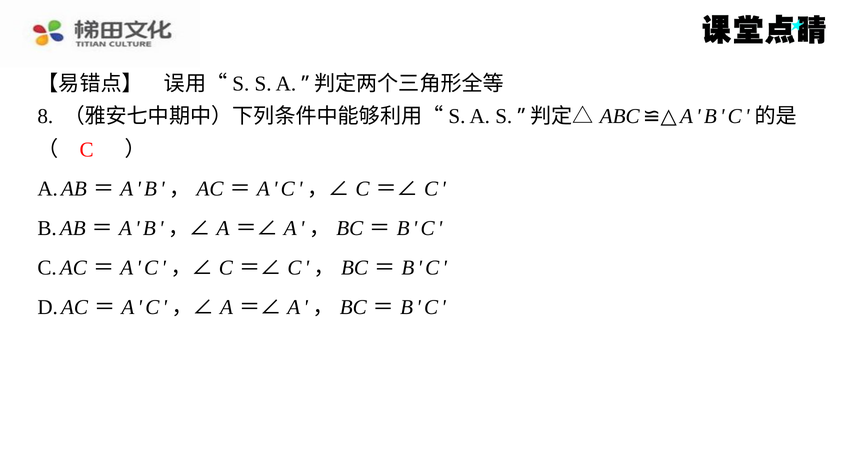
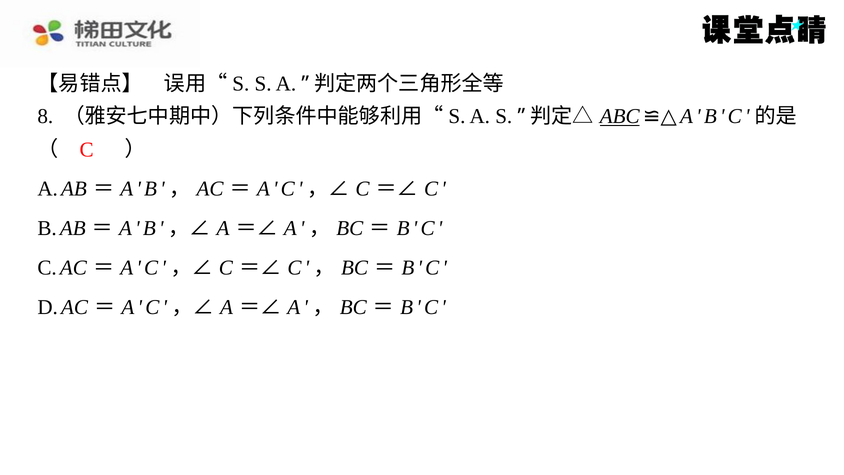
ABC underline: none -> present
